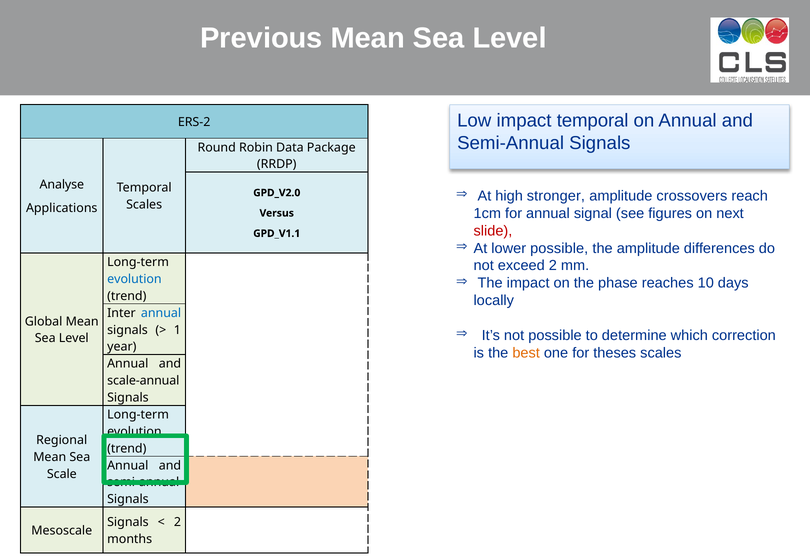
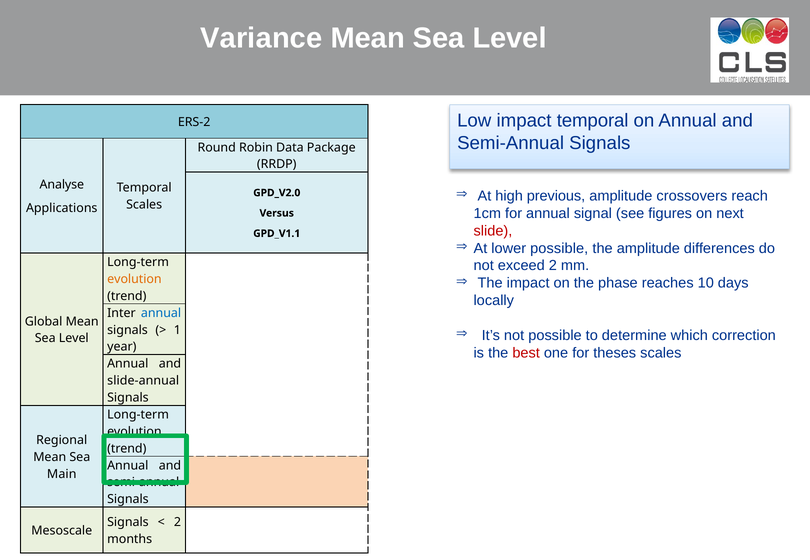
Previous: Previous -> Variance
stronger: stronger -> previous
evolution at (134, 279) colour: blue -> orange
best colour: orange -> red
scale-annual: scale-annual -> slide-annual
Scale: Scale -> Main
